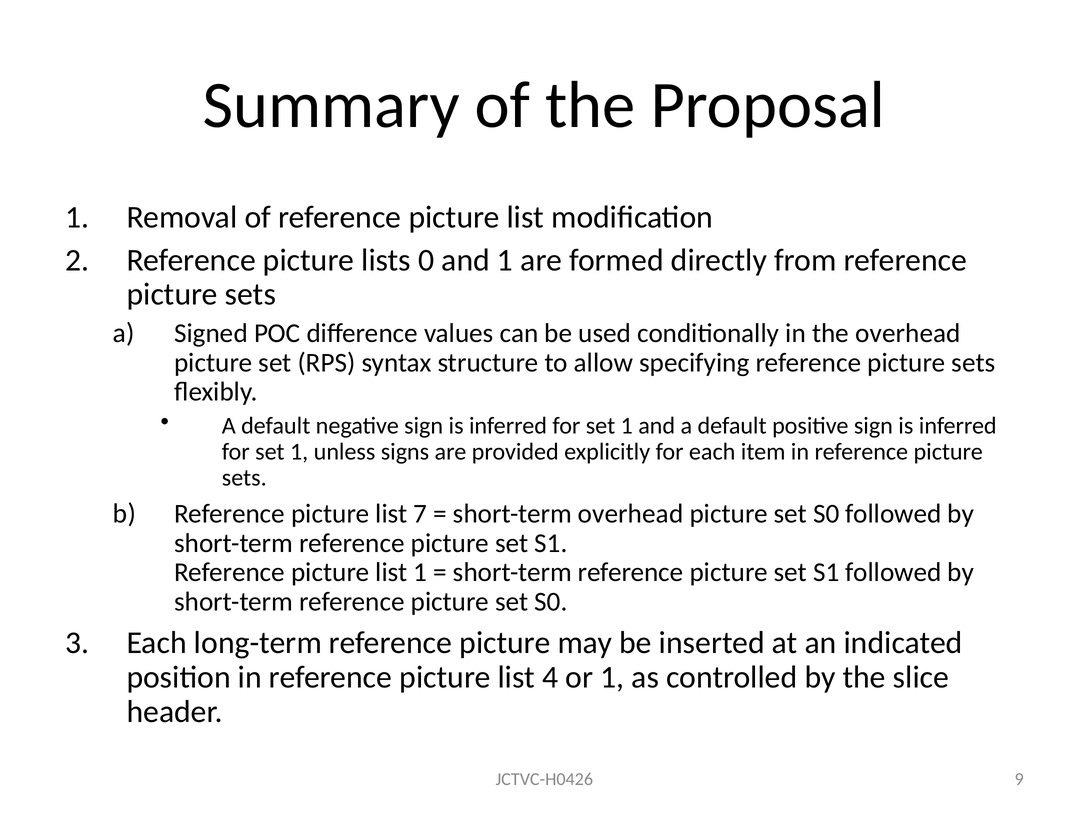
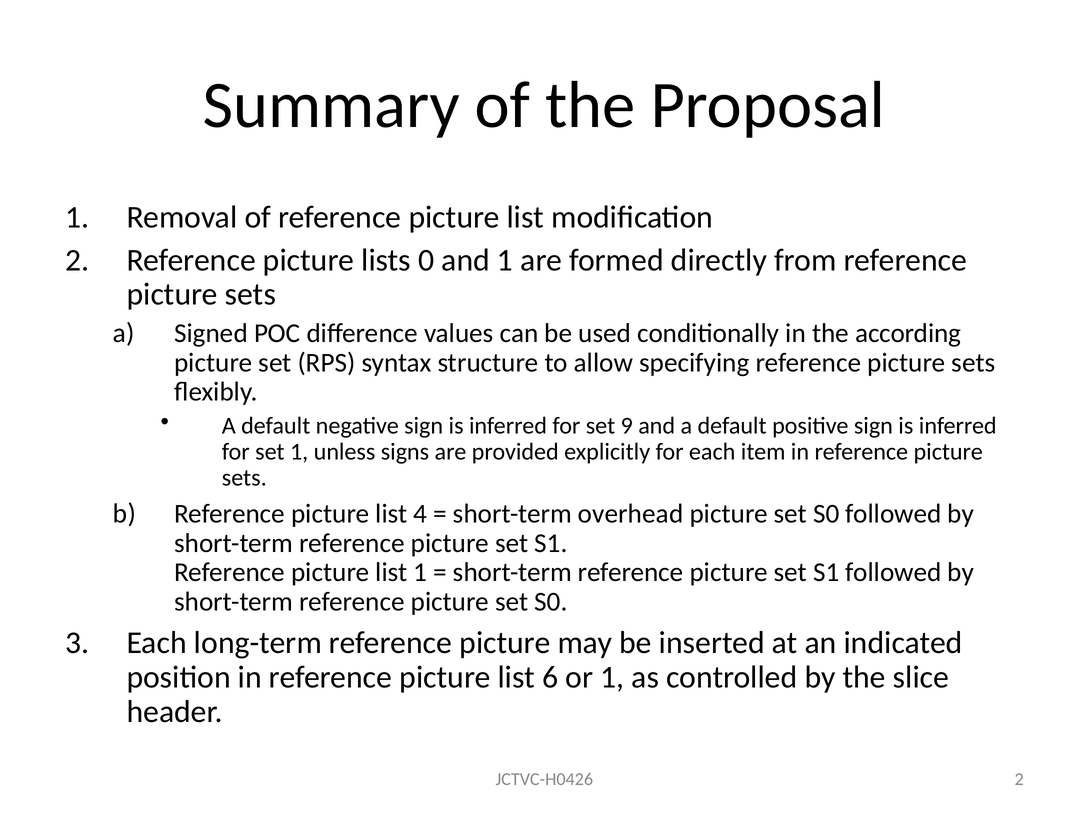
the overhead: overhead -> according
1 at (627, 426): 1 -> 9
7: 7 -> 4
4: 4 -> 6
JCTVC-H0426 9: 9 -> 2
